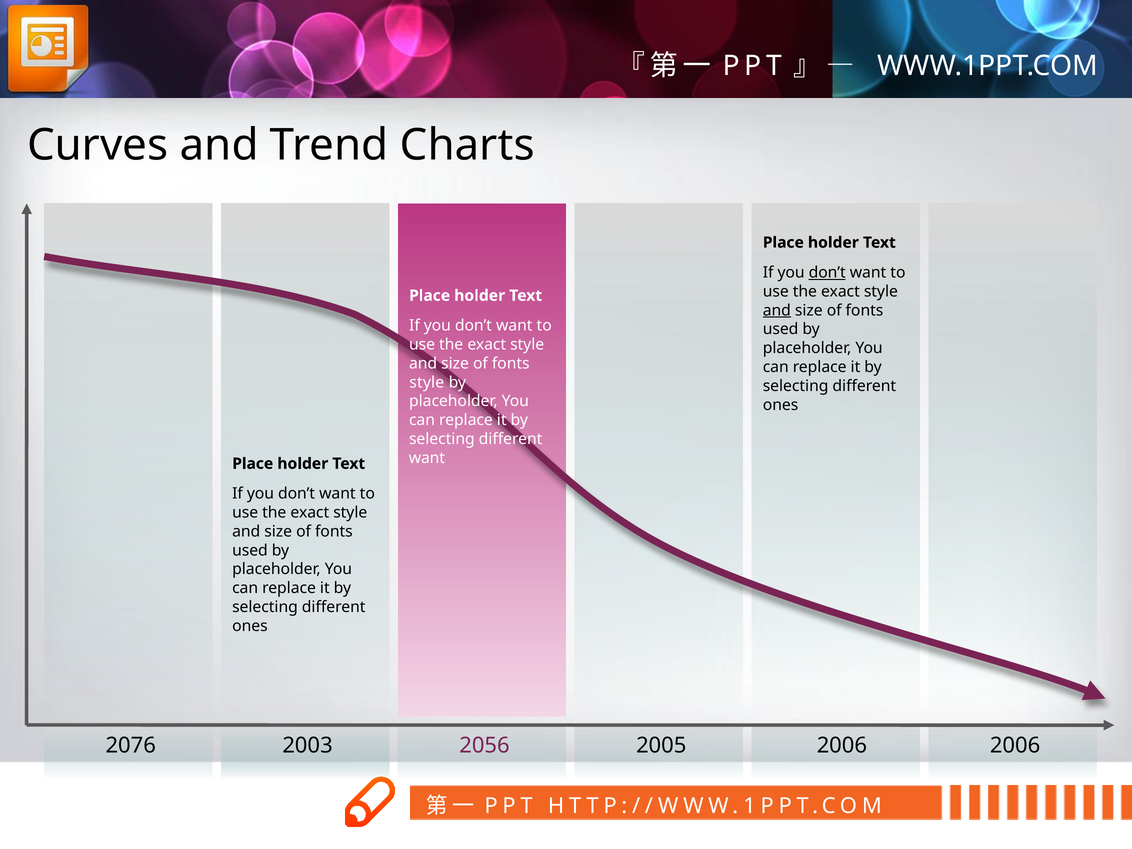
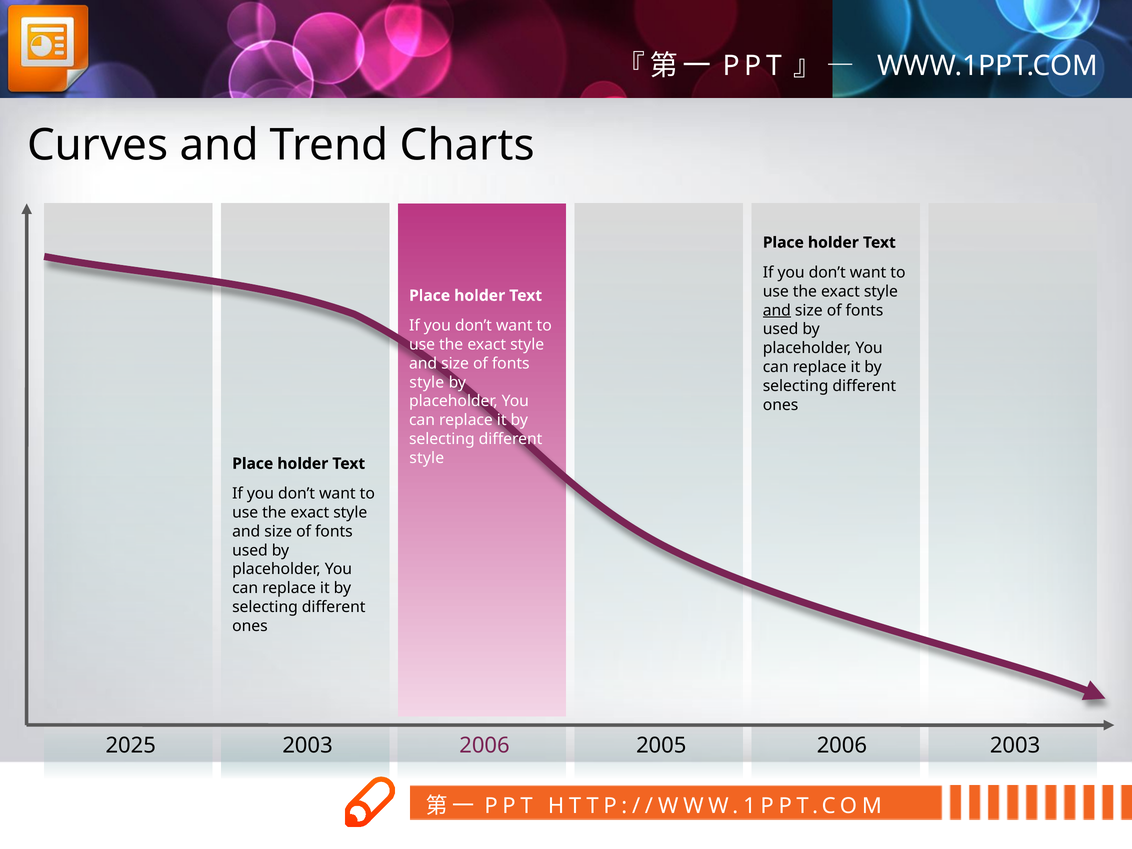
don’t at (827, 273) underline: present -> none
want at (427, 458): want -> style
2076: 2076 -> 2025
2003 2056: 2056 -> 2006
2006 2006: 2006 -> 2003
